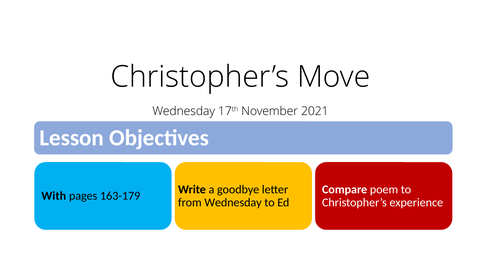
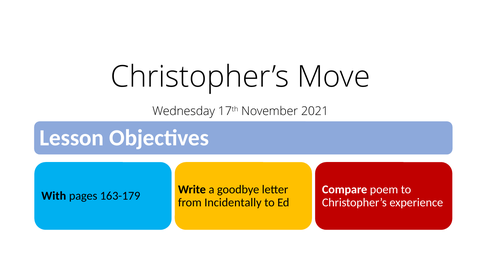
from Wednesday: Wednesday -> Incidentally
